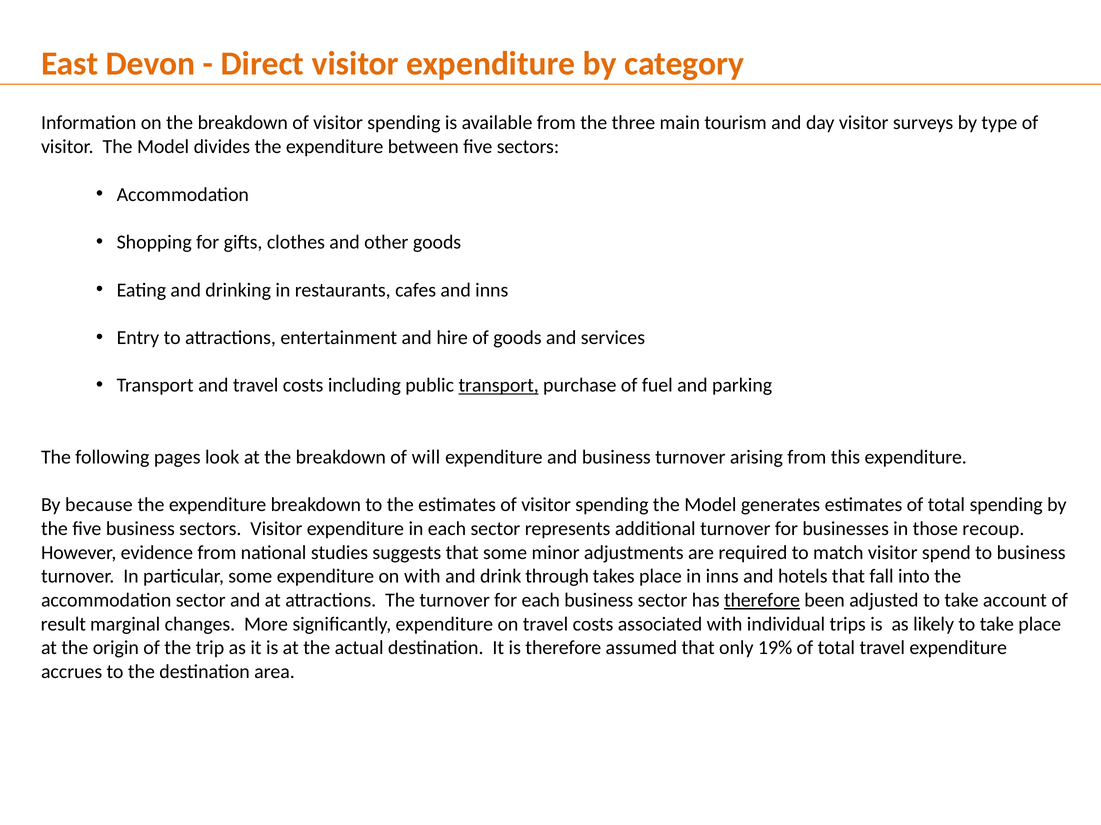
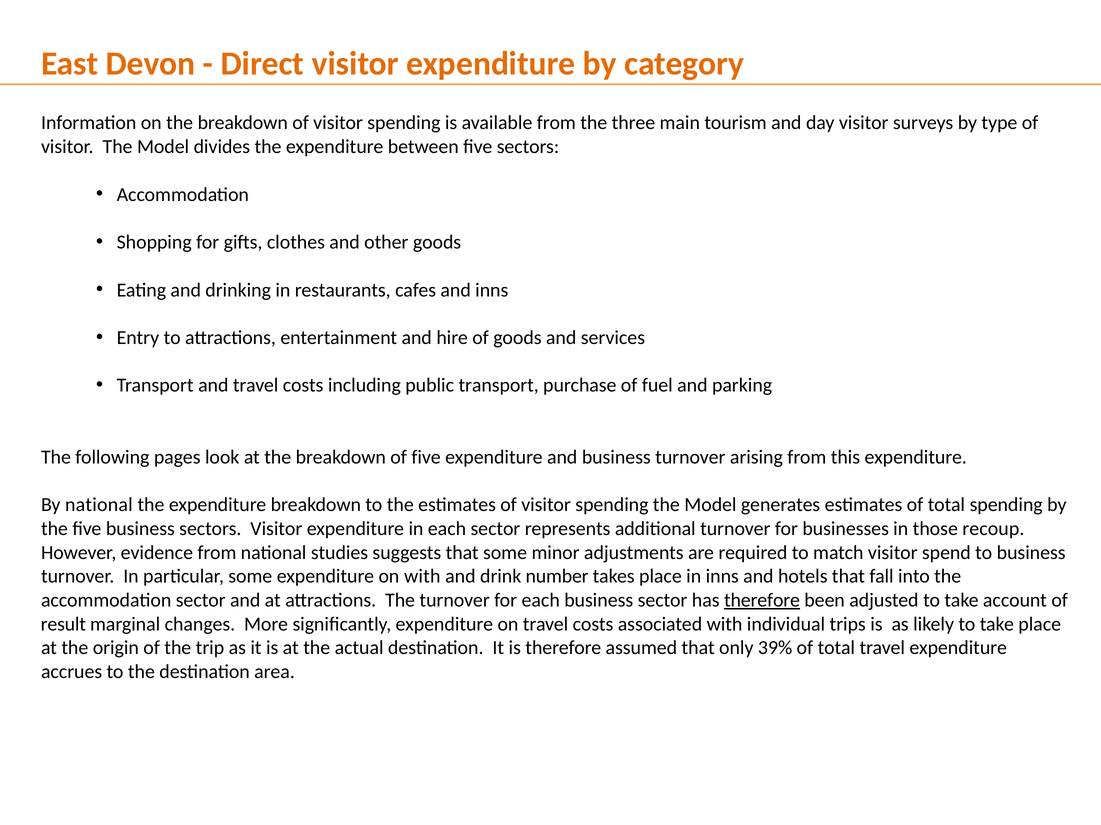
transport at (499, 386) underline: present -> none
of will: will -> five
By because: because -> national
through: through -> number
19%: 19% -> 39%
